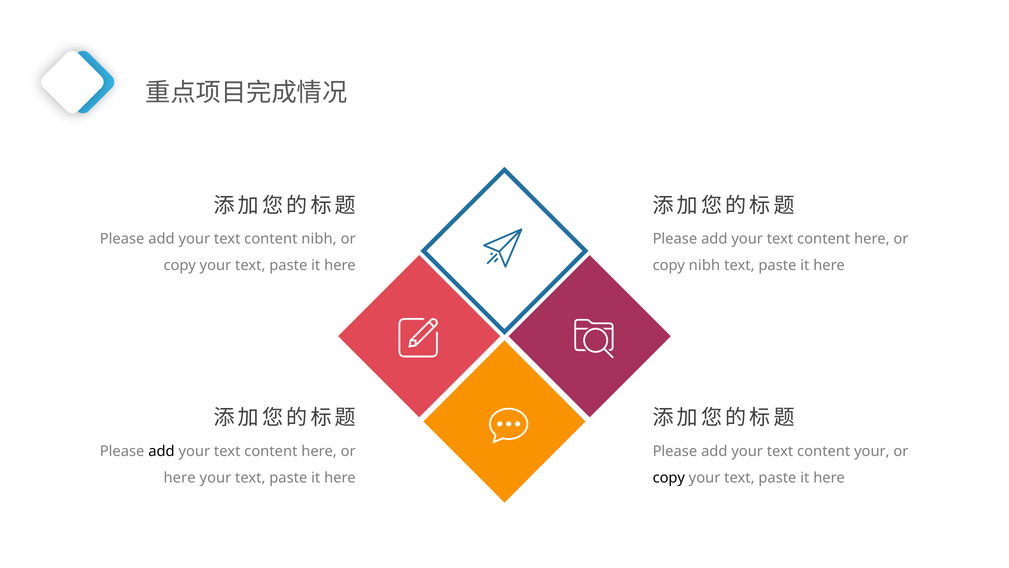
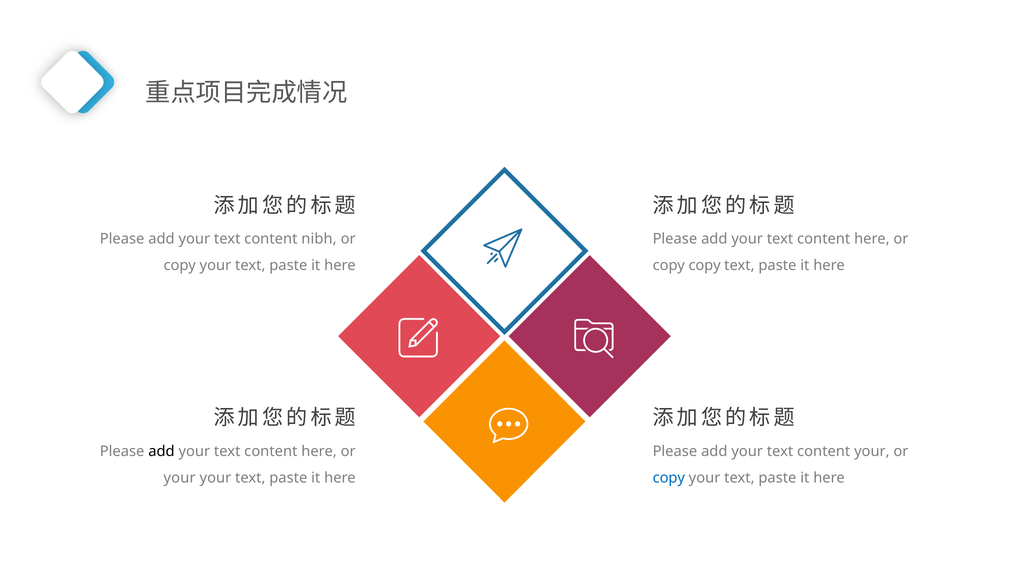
copy nibh: nibh -> copy
here at (180, 477): here -> your
copy at (669, 477) colour: black -> blue
